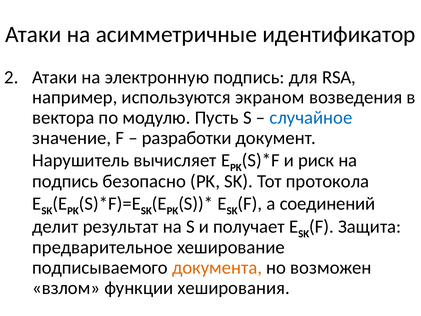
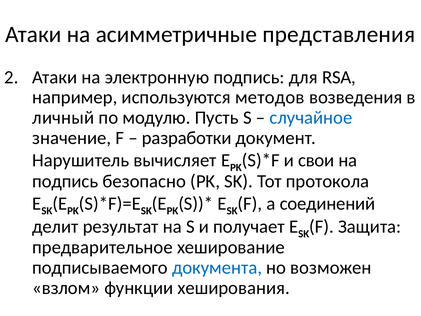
идентификатор: идентификатор -> представления
экраном: экраном -> методов
вектора: вектора -> личный
риск: риск -> свои
документа colour: orange -> blue
